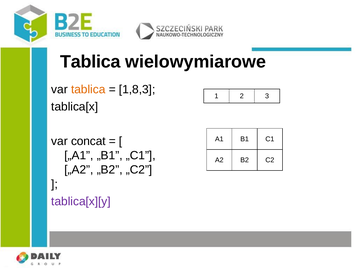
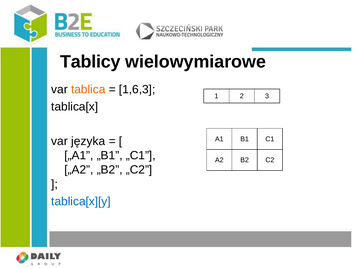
Tablica at (90, 62): Tablica -> Tablicy
1,8,3: 1,8,3 -> 1,6,3
concat: concat -> języka
tablica[x][y colour: purple -> blue
